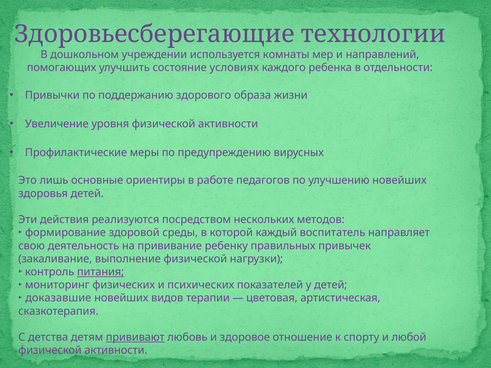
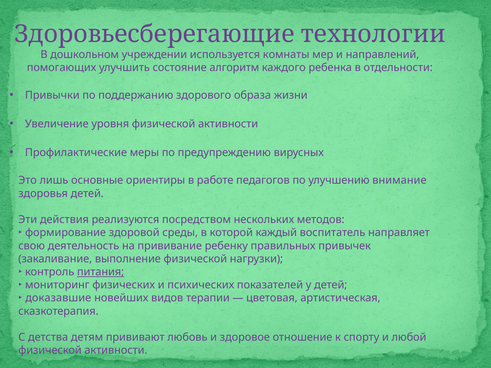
условиях: условиях -> алгоритм
улучшению новейших: новейших -> внимание
прививают underline: present -> none
